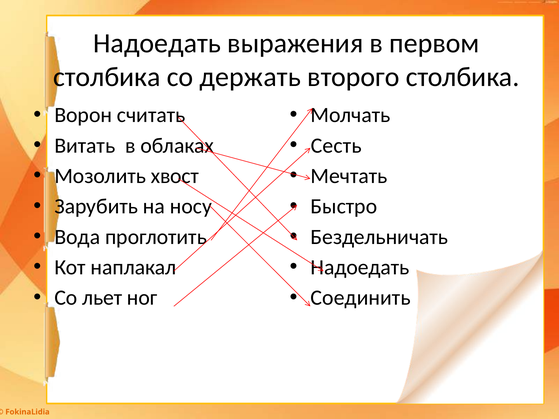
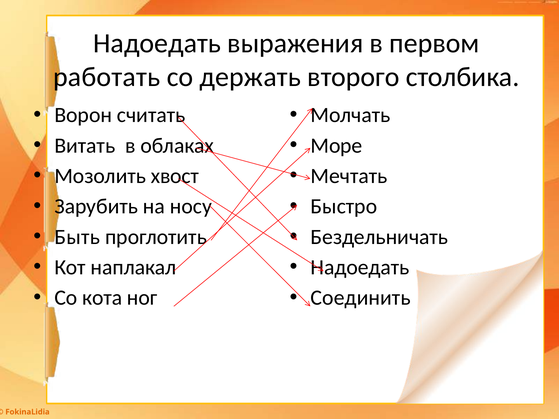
столбика at (107, 77): столбика -> работать
Сесть: Сесть -> Море
Вода: Вода -> Быть
льет: льет -> кота
